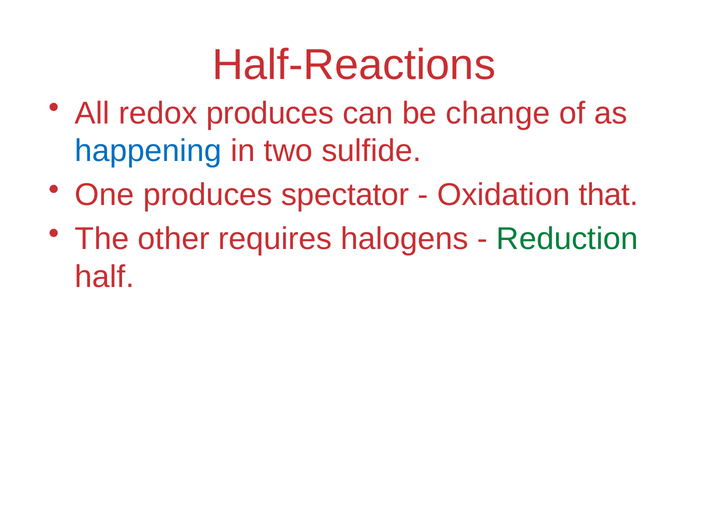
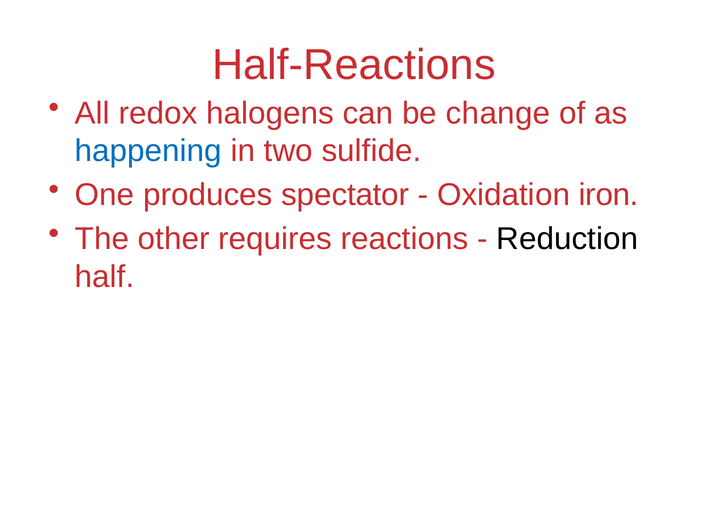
redox produces: produces -> halogens
that: that -> iron
halogens: halogens -> reactions
Reduction colour: green -> black
